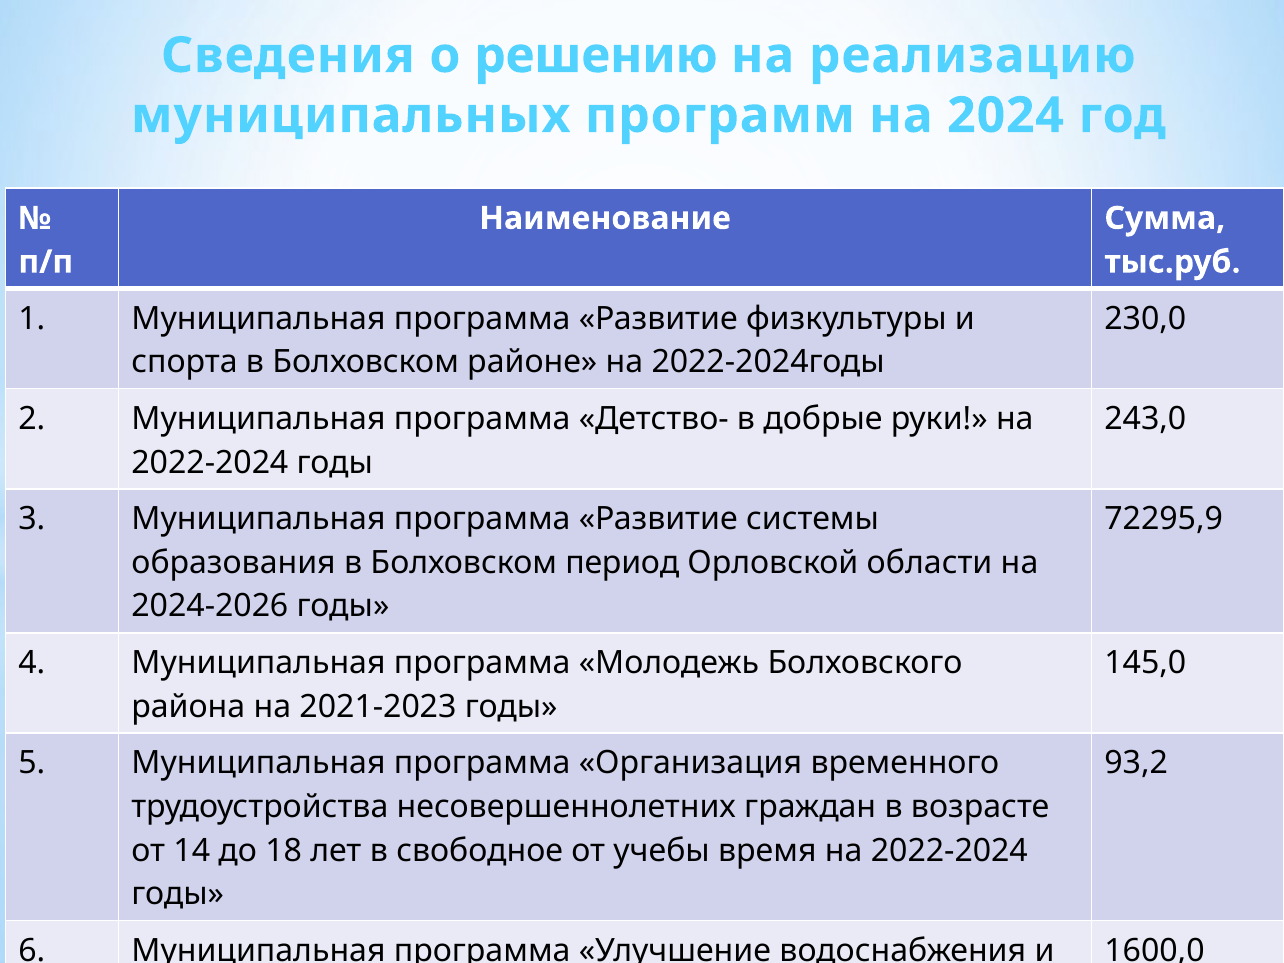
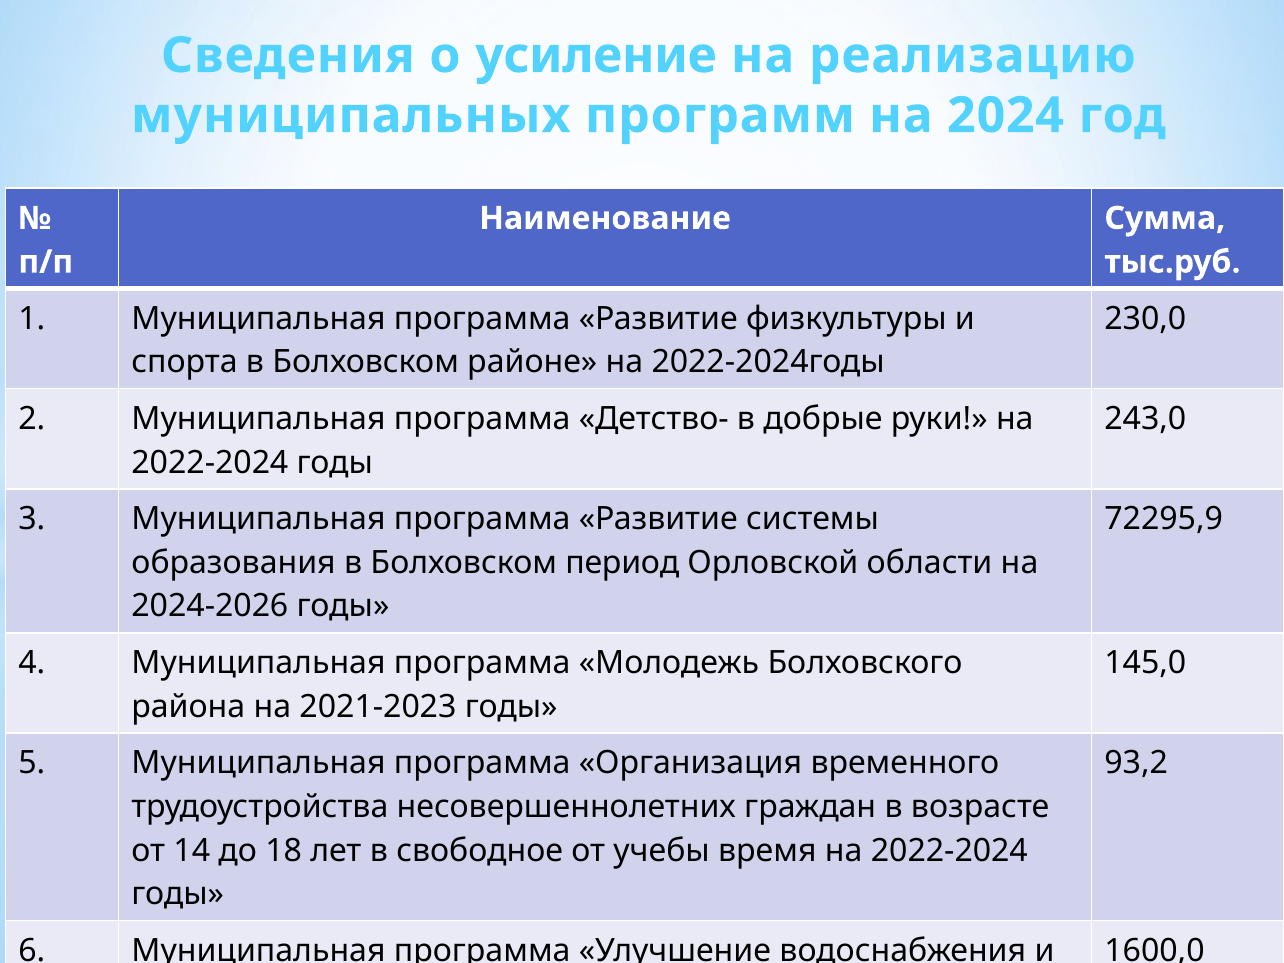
о решению: решению -> усиление
